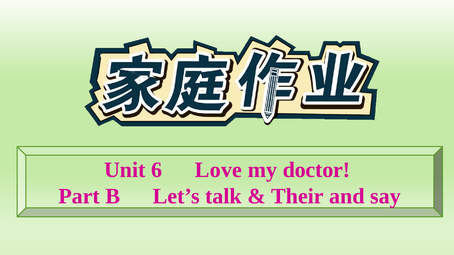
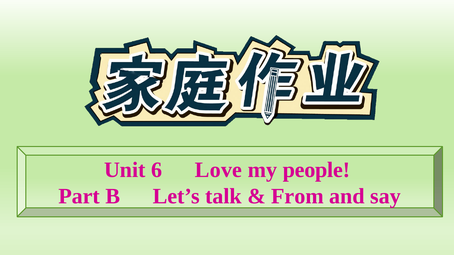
doctor: doctor -> people
Their: Their -> From
